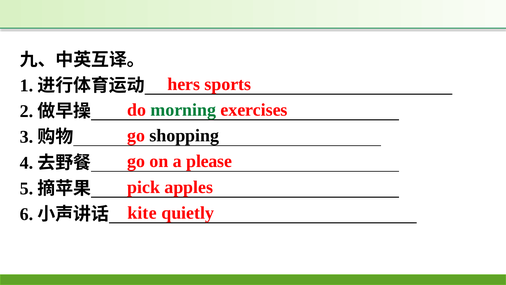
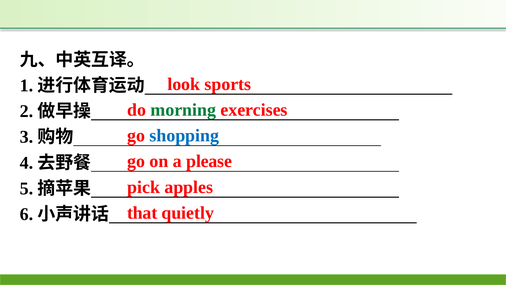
hers: hers -> look
shopping colour: black -> blue
kite: kite -> that
